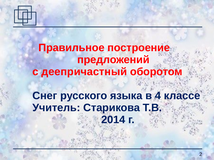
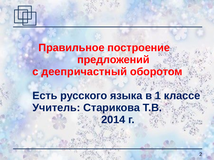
Снег: Снег -> Есть
4: 4 -> 1
